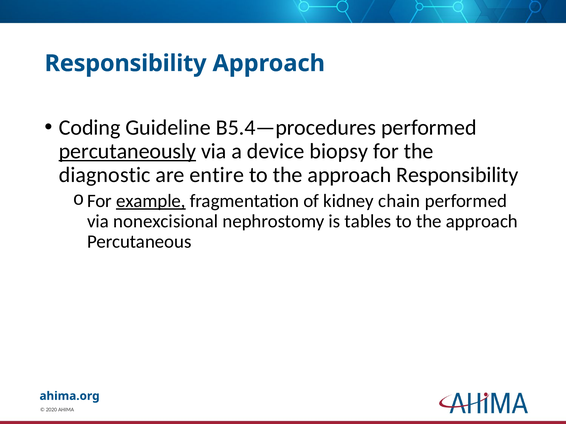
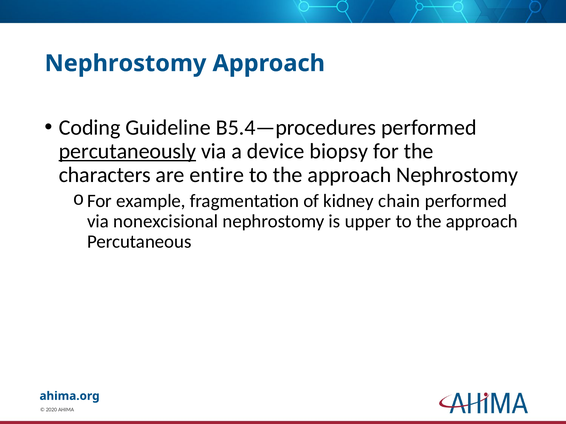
Responsibility at (126, 63): Responsibility -> Nephrostomy
diagnostic: diagnostic -> characters
approach Responsibility: Responsibility -> Nephrostomy
example underline: present -> none
tables: tables -> upper
